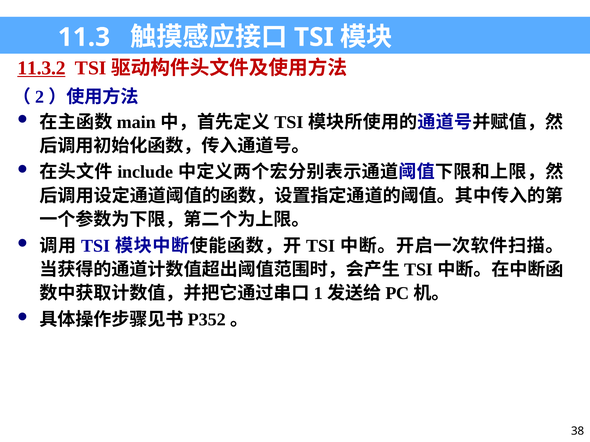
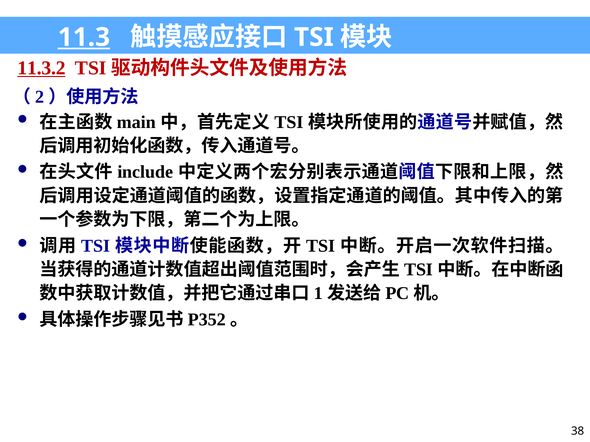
11.3 underline: none -> present
